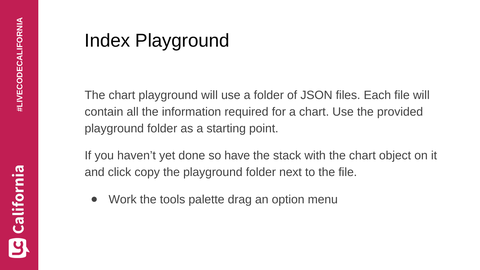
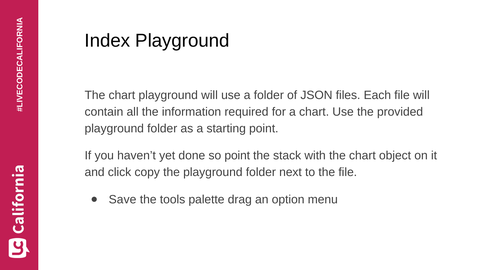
so have: have -> point
Work: Work -> Save
